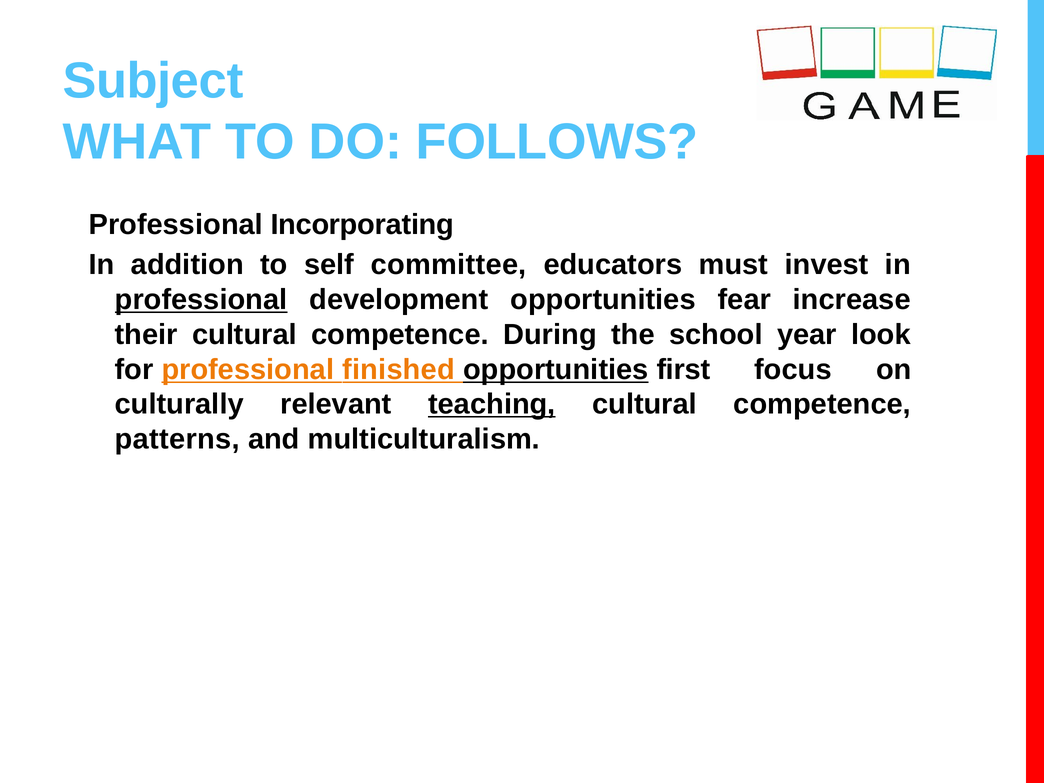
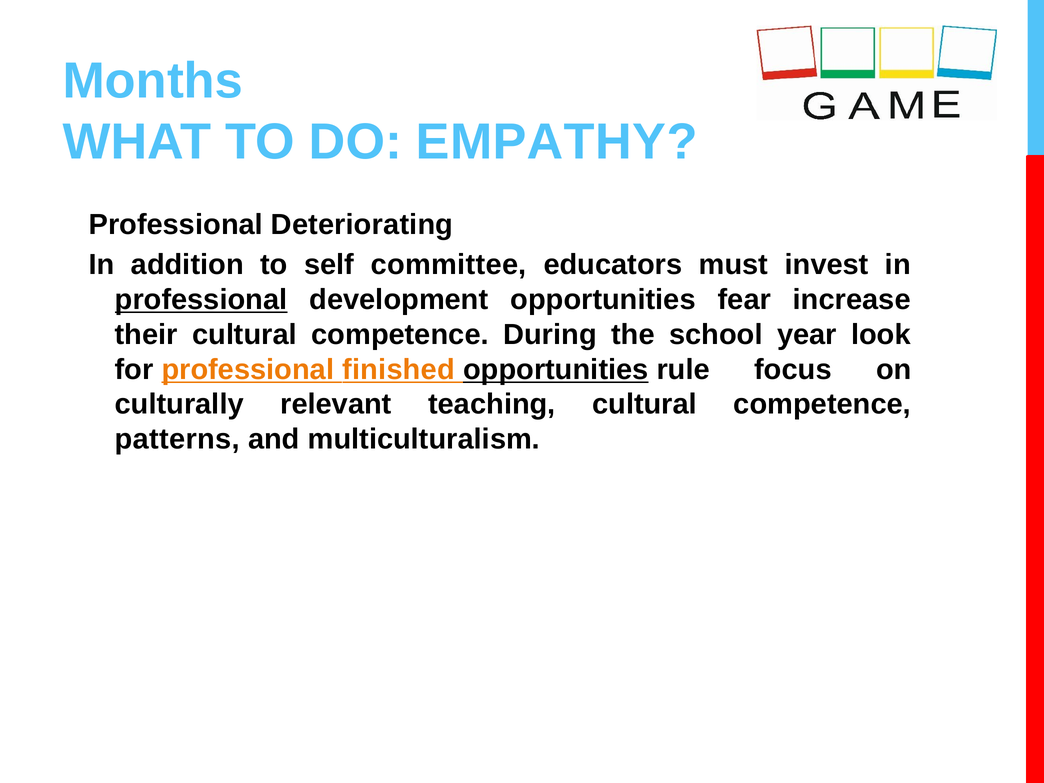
Subject: Subject -> Months
FOLLOWS: FOLLOWS -> EMPATHY
Incorporating: Incorporating -> Deteriorating
first: first -> rule
teaching underline: present -> none
